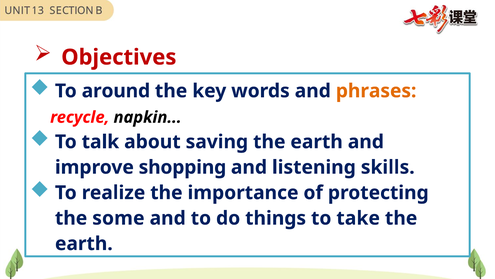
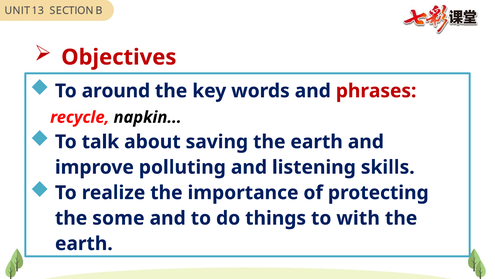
phrases colour: orange -> red
shopping: shopping -> polluting
take: take -> with
